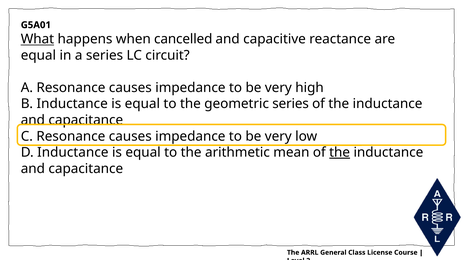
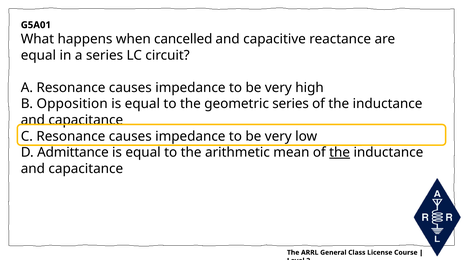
What underline: present -> none
B Inductance: Inductance -> Opposition
D Inductance: Inductance -> Admittance
